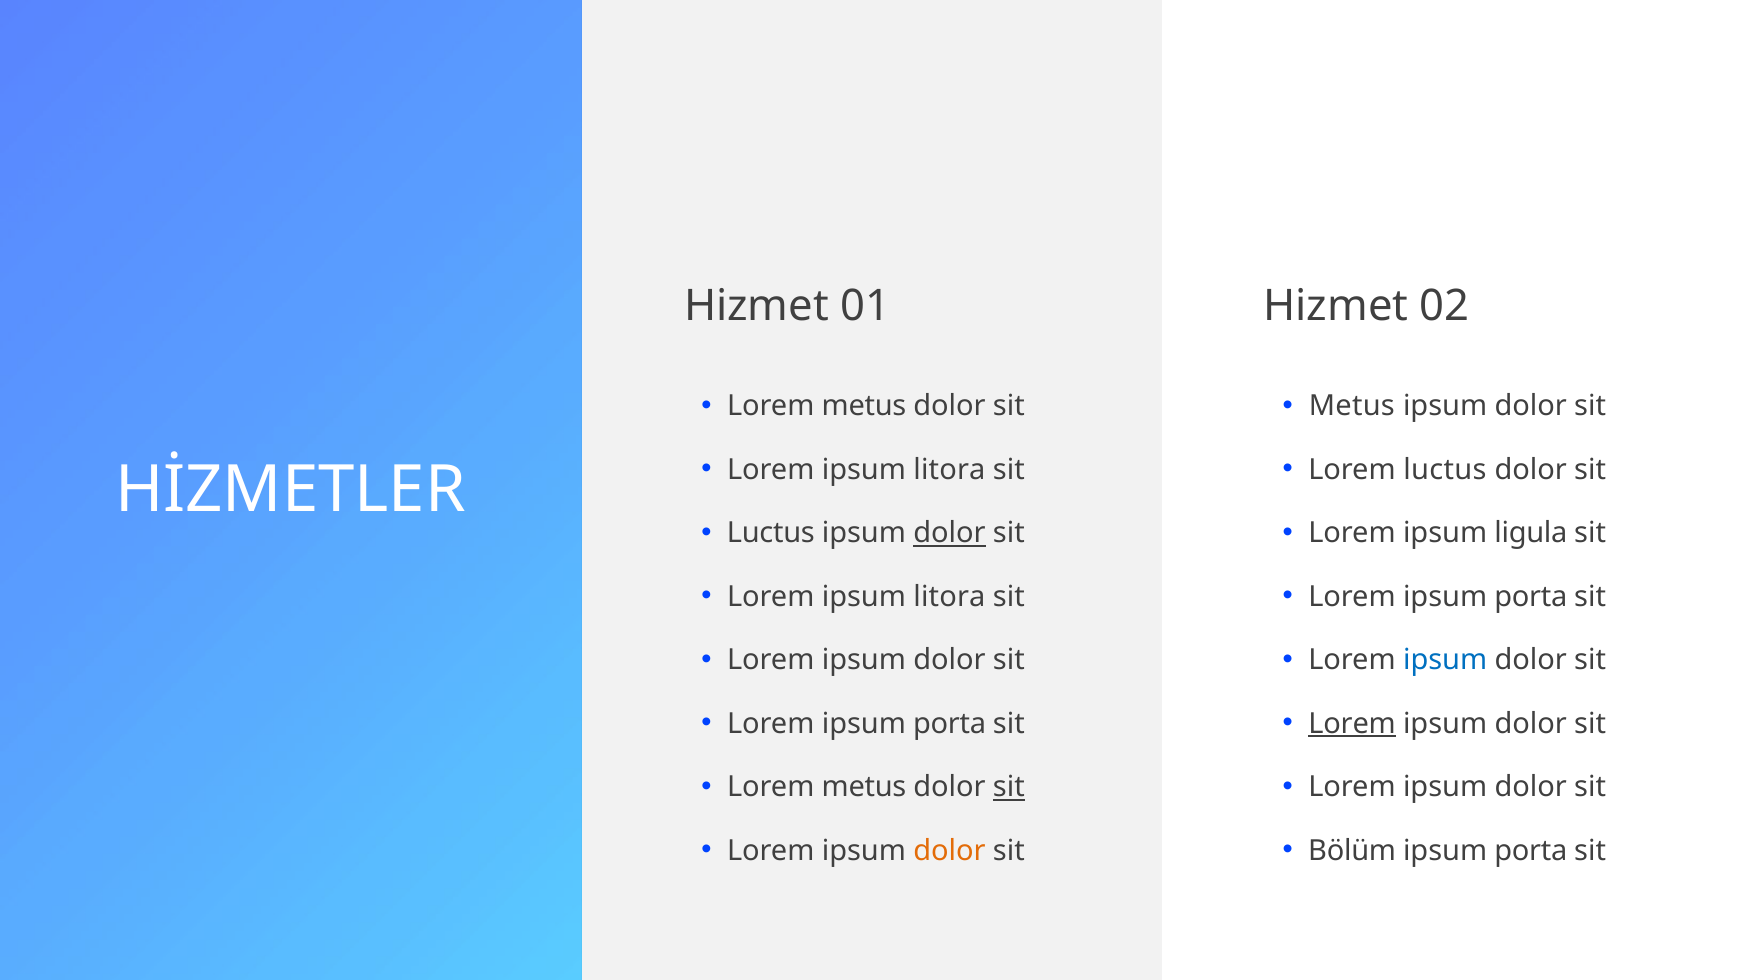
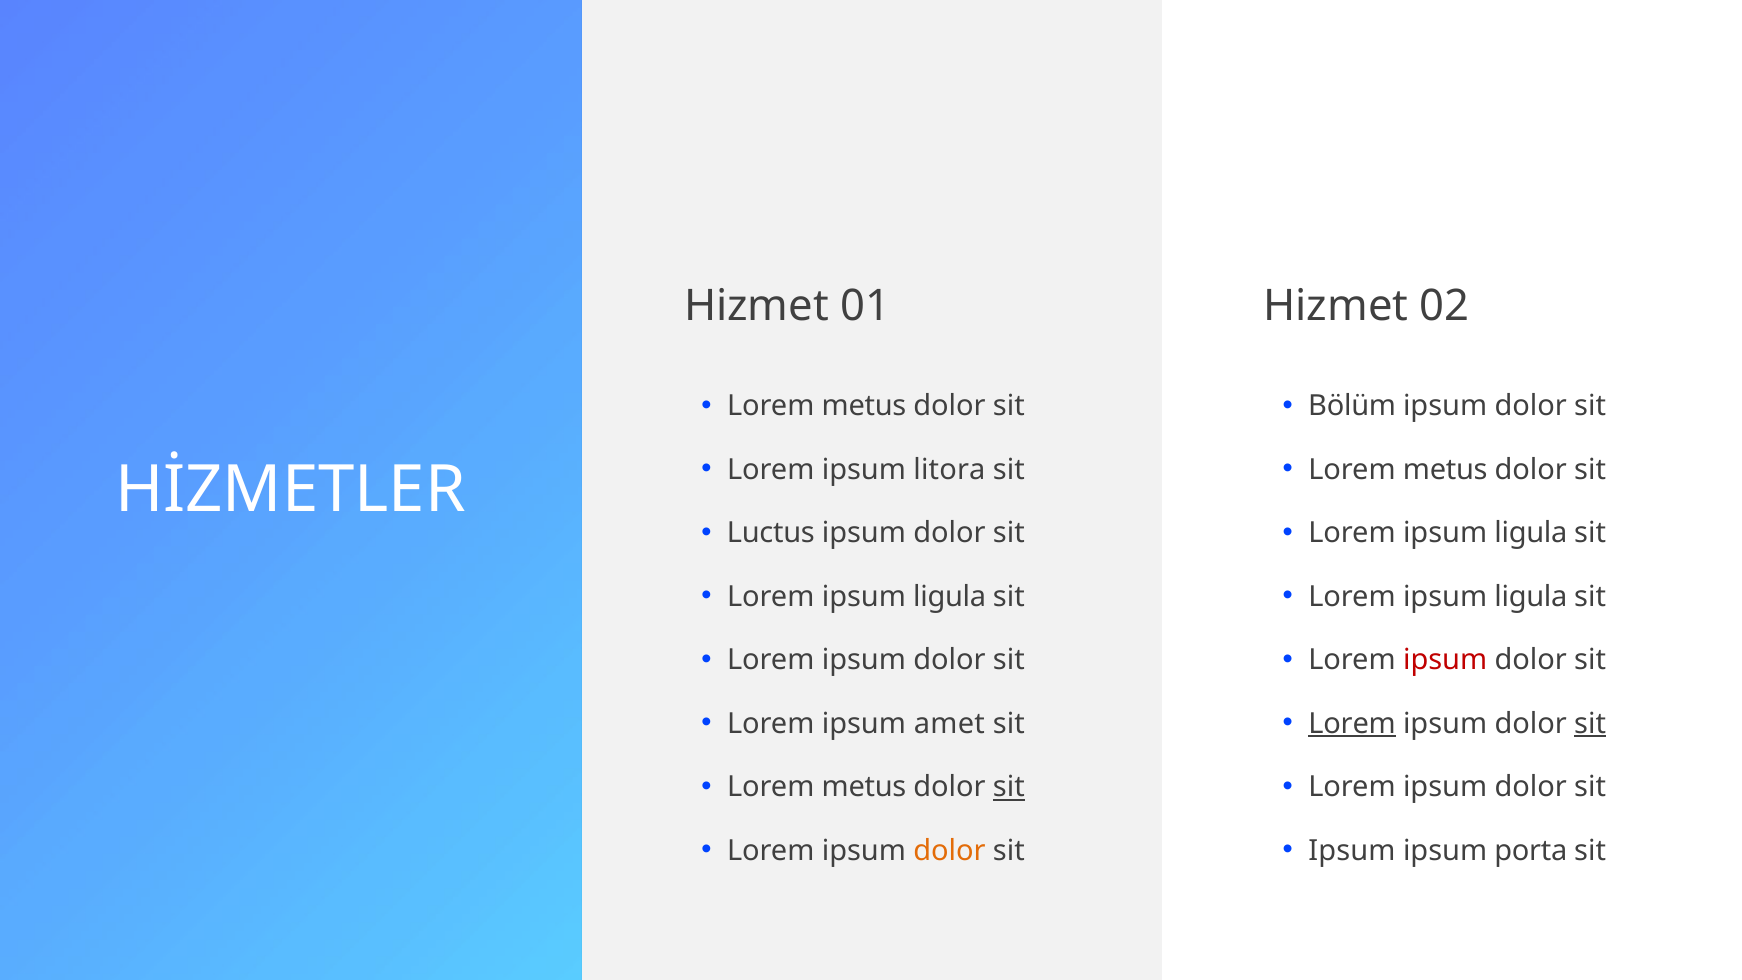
Metus at (1352, 406): Metus -> Bölüm
luctus at (1445, 470): luctus -> metus
dolor at (950, 533) underline: present -> none
litora at (949, 597): litora -> ligula
porta at (1531, 597): porta -> ligula
ipsum at (1445, 660) colour: blue -> red
porta at (950, 724): porta -> amet
sit at (1590, 724) underline: none -> present
Bölüm at (1352, 851): Bölüm -> Ipsum
